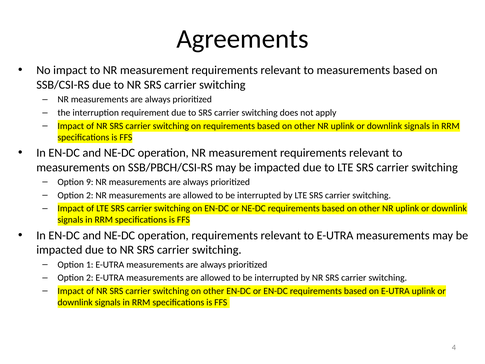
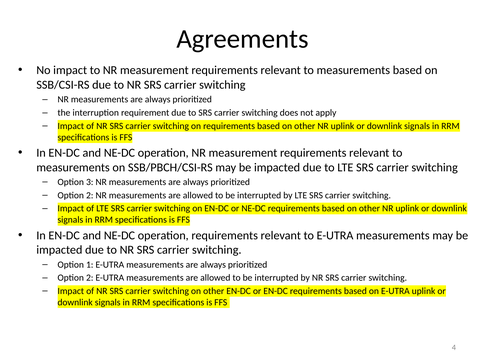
9: 9 -> 3
